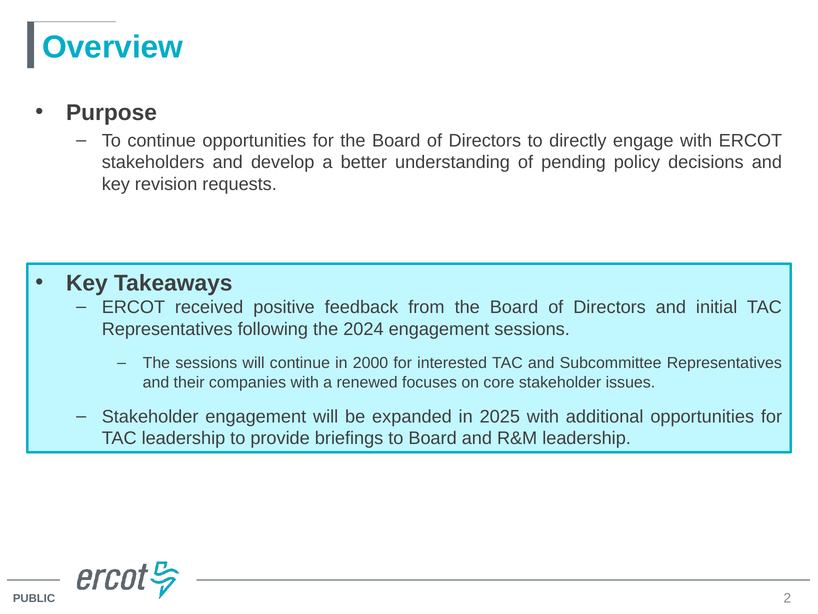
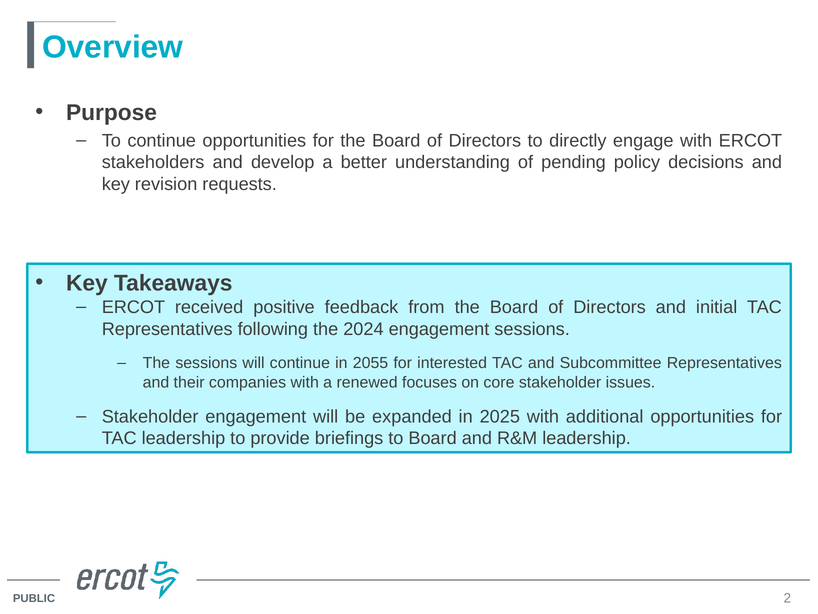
2000: 2000 -> 2055
